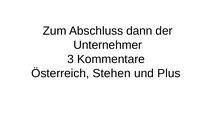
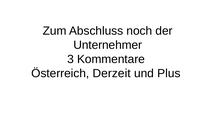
dann: dann -> noch
Stehen: Stehen -> Derzeit
